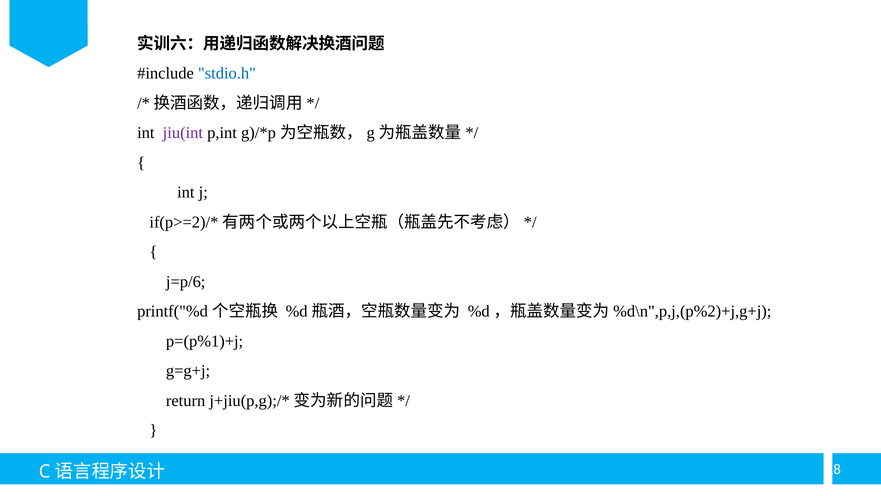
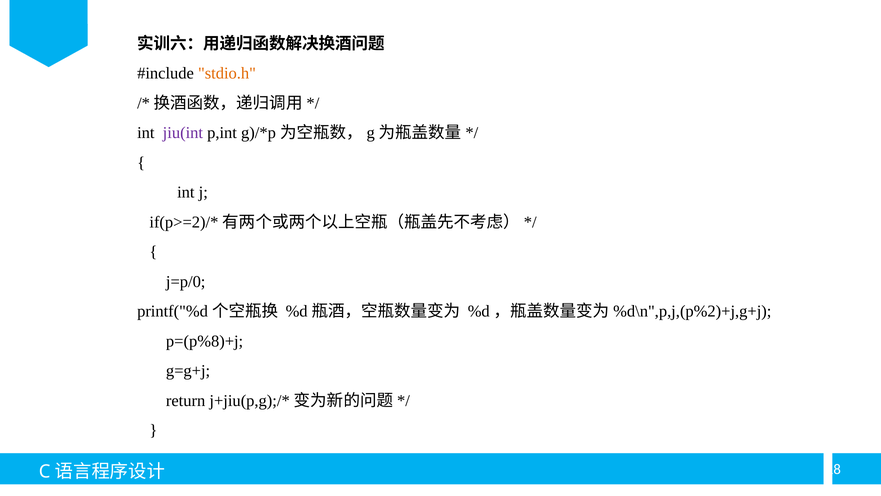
stdio.h colour: blue -> orange
j=p/6: j=p/6 -> j=p/0
p=(p%1)+j: p=(p%1)+j -> p=(p%8)+j
